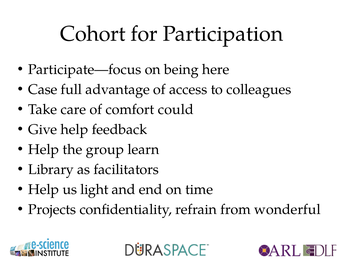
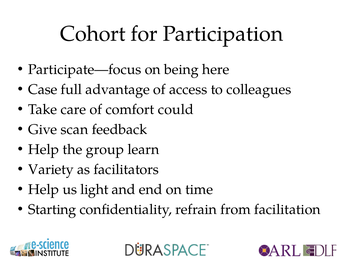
Give help: help -> scan
Library: Library -> Variety
Projects: Projects -> Starting
wonderful: wonderful -> facilitation
